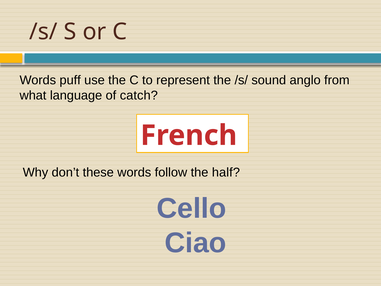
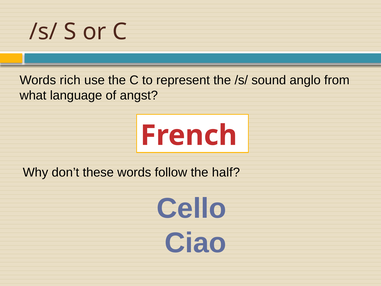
puff: puff -> rich
catch: catch -> angst
